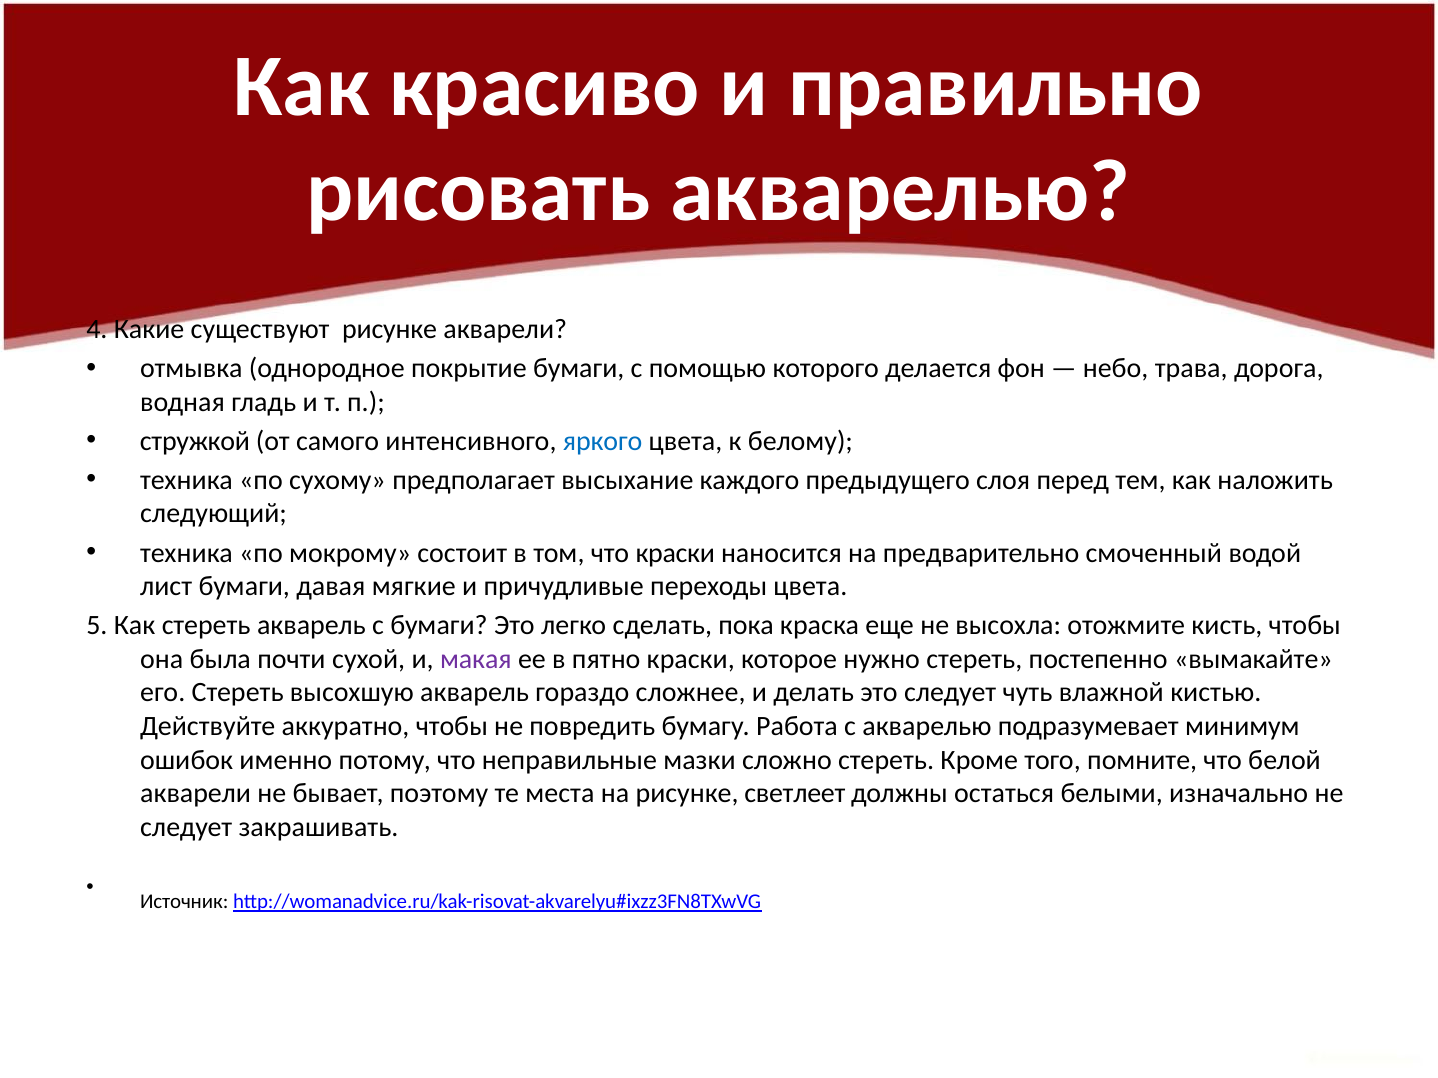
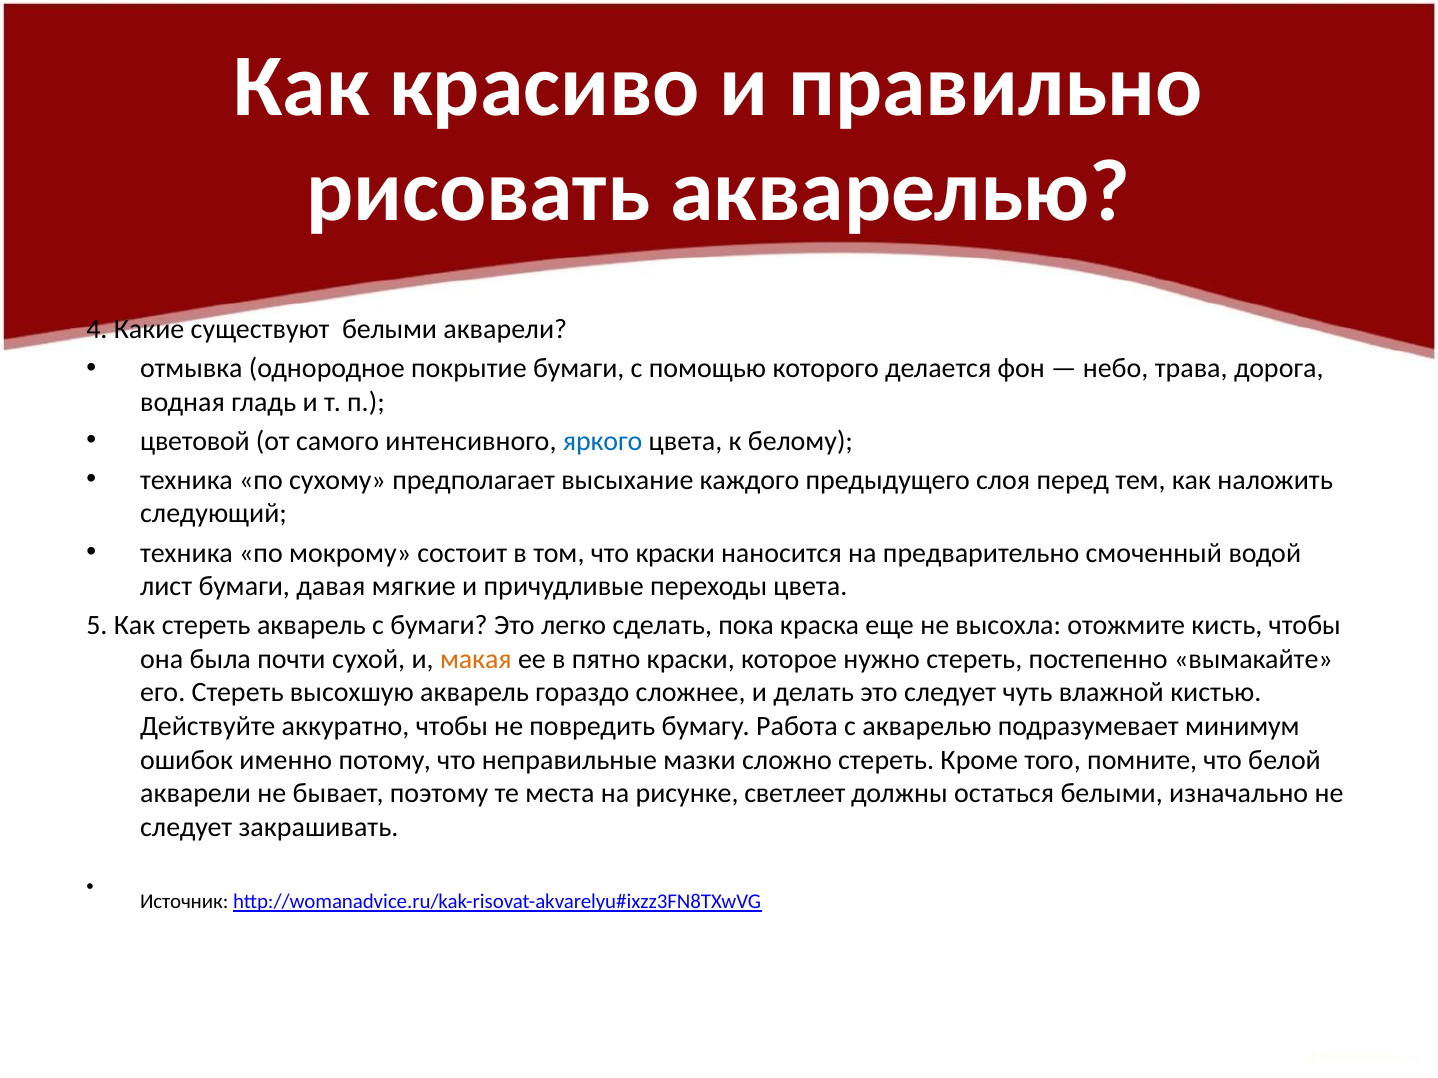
существуют рисунке: рисунке -> белыми
стружкой: стружкой -> цветовой
макая colour: purple -> orange
